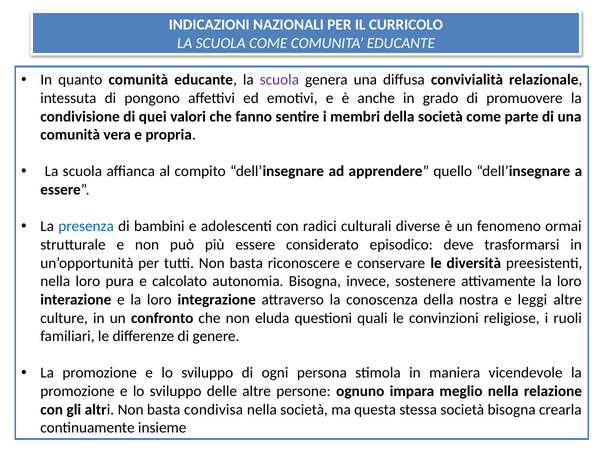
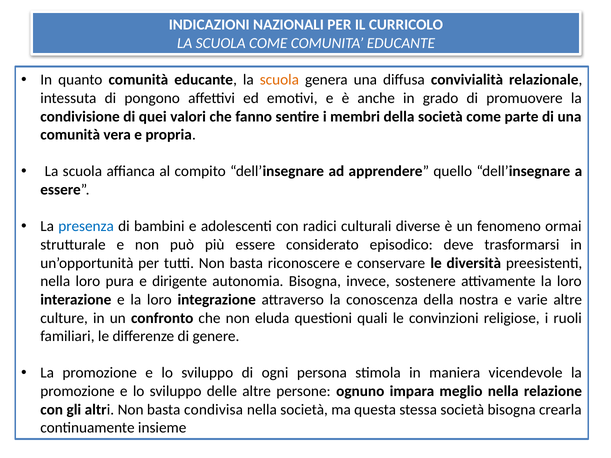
scuola at (279, 80) colour: purple -> orange
calcolato: calcolato -> dirigente
leggi: leggi -> varie
